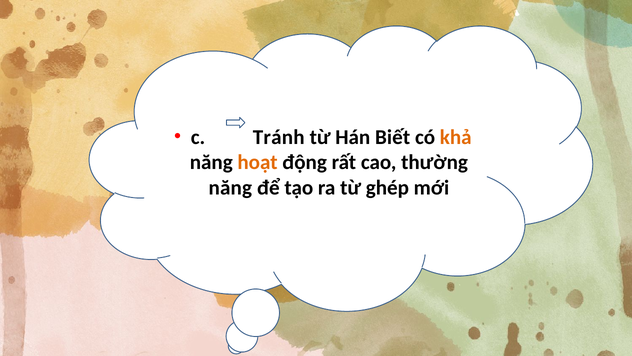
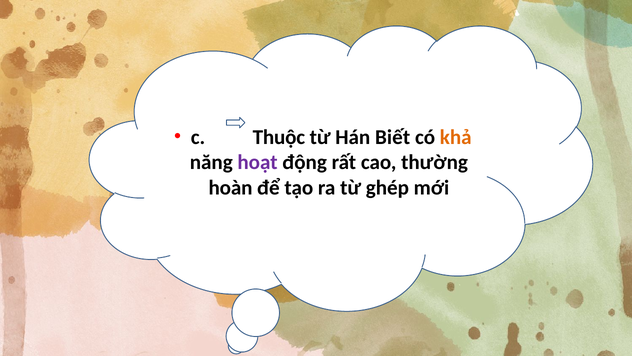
Tránh: Tránh -> Thuộc
hoạt colour: orange -> purple
năng at (230, 188): năng -> hoàn
